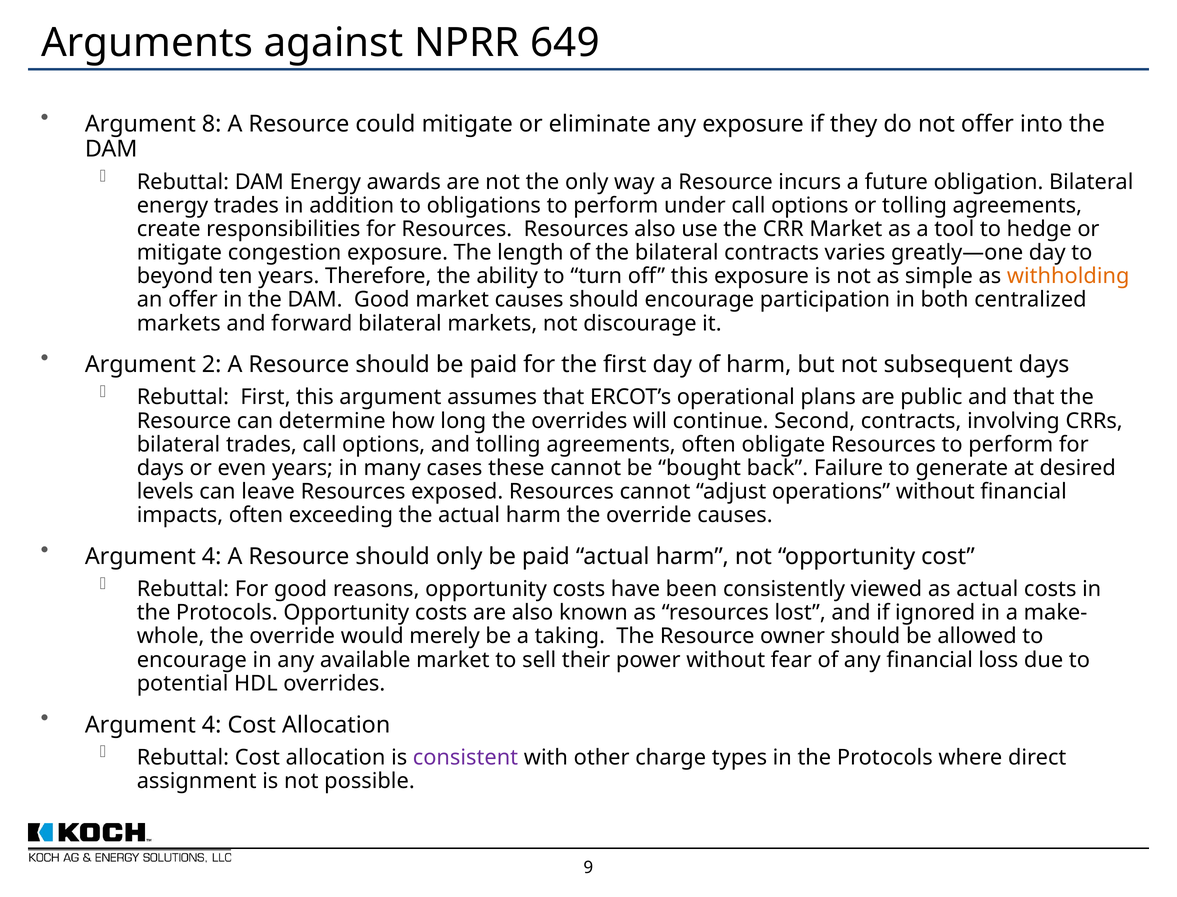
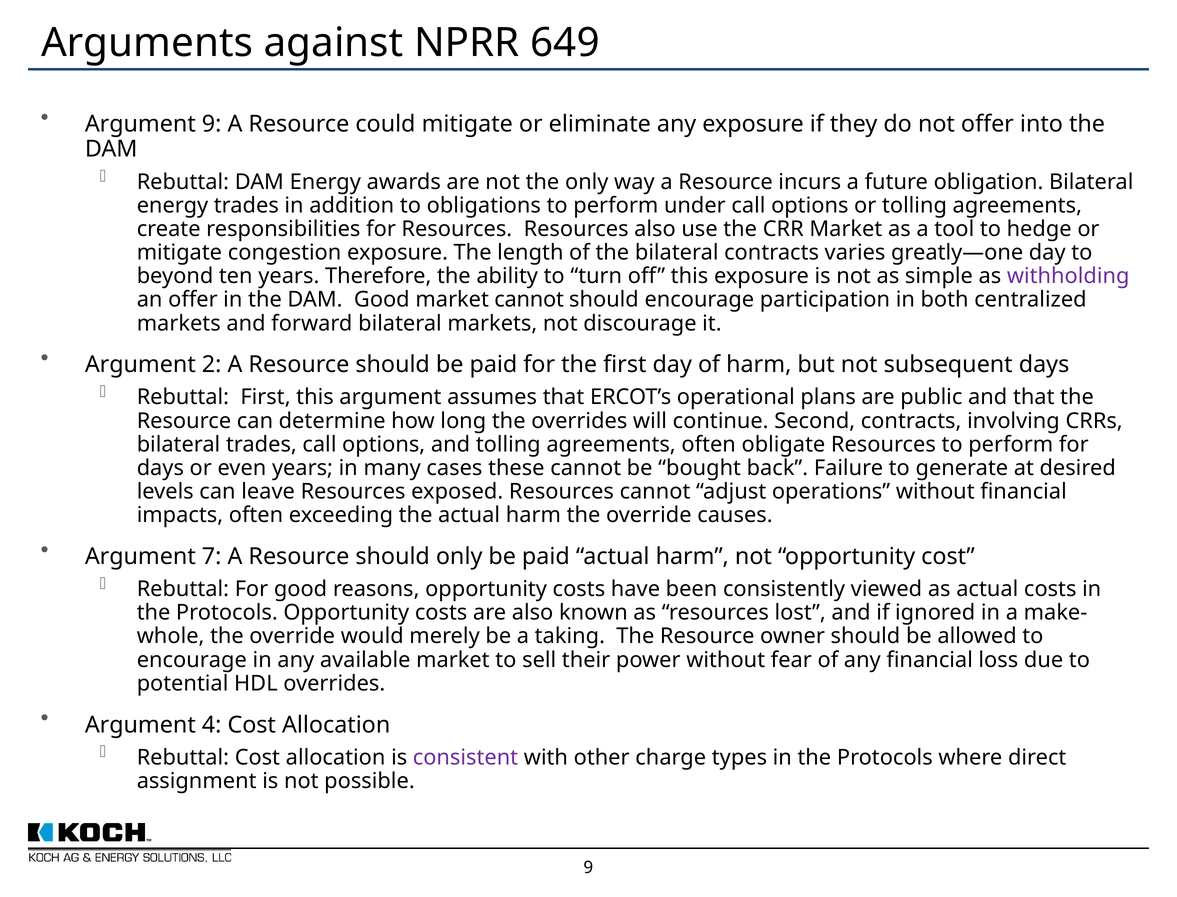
Argument 8: 8 -> 9
withholding colour: orange -> purple
market causes: causes -> cannot
4 at (212, 556): 4 -> 7
